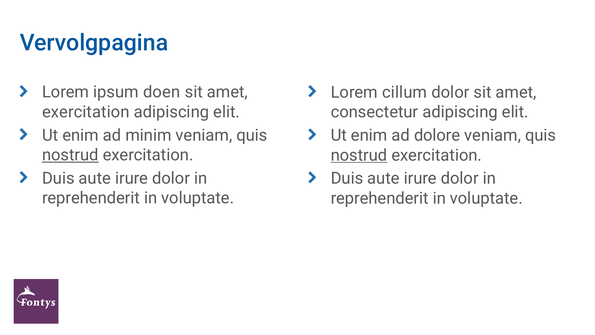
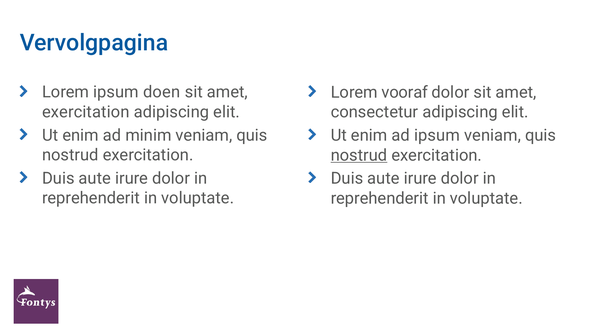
cillum: cillum -> vooraf
ad dolore: dolore -> ipsum
nostrud at (70, 155) underline: present -> none
